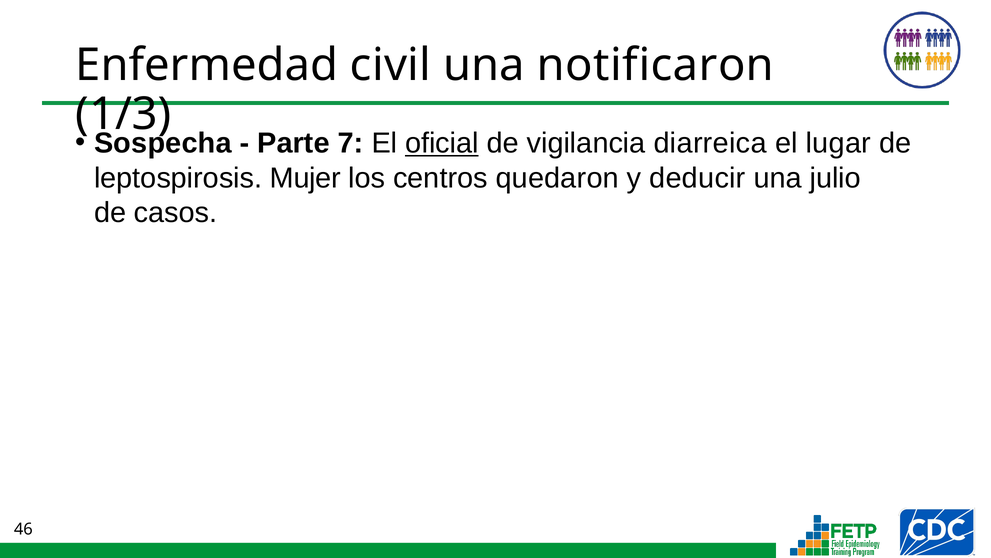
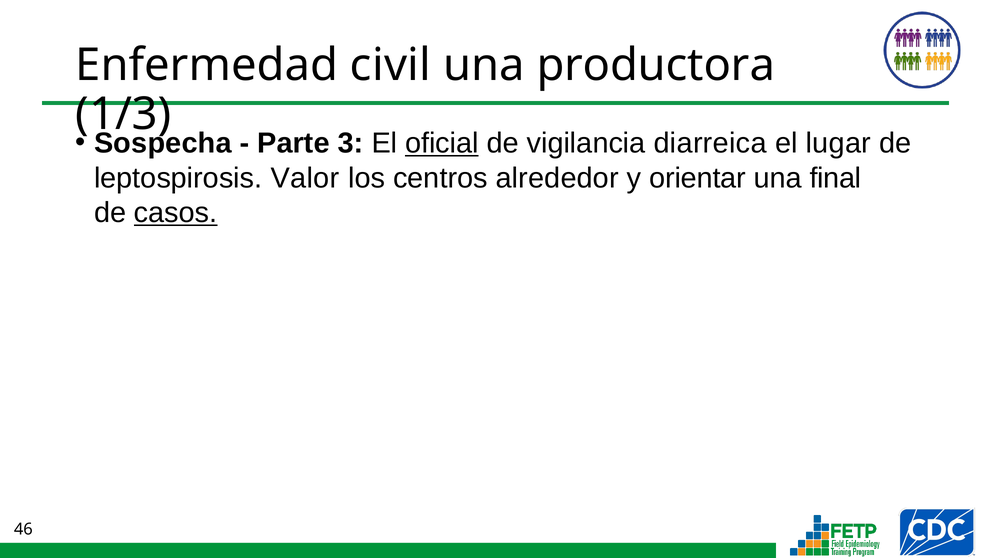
notificaron: notificaron -> productora
7: 7 -> 3
Mujer: Mujer -> Valor
quedaron: quedaron -> alrededor
deducir: deducir -> orientar
julio: julio -> final
casos underline: none -> present
